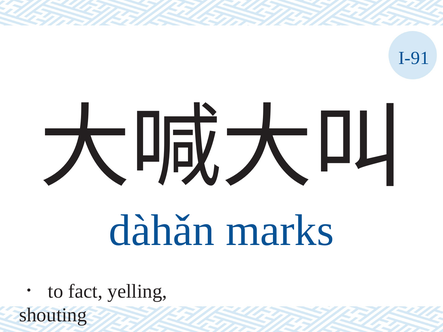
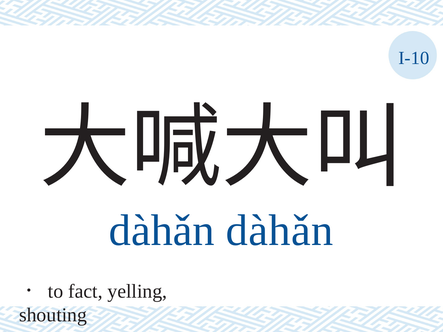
I-91: I-91 -> I-10
dàhǎn marks: marks -> dàhǎn
